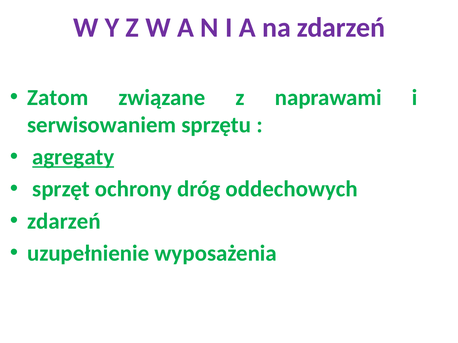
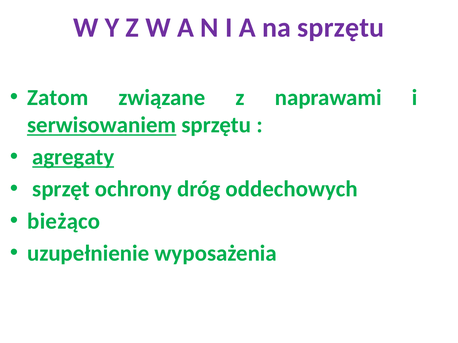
na zdarzeń: zdarzeń -> sprzętu
serwisowaniem underline: none -> present
zdarzeń at (64, 221): zdarzeń -> bieżąco
